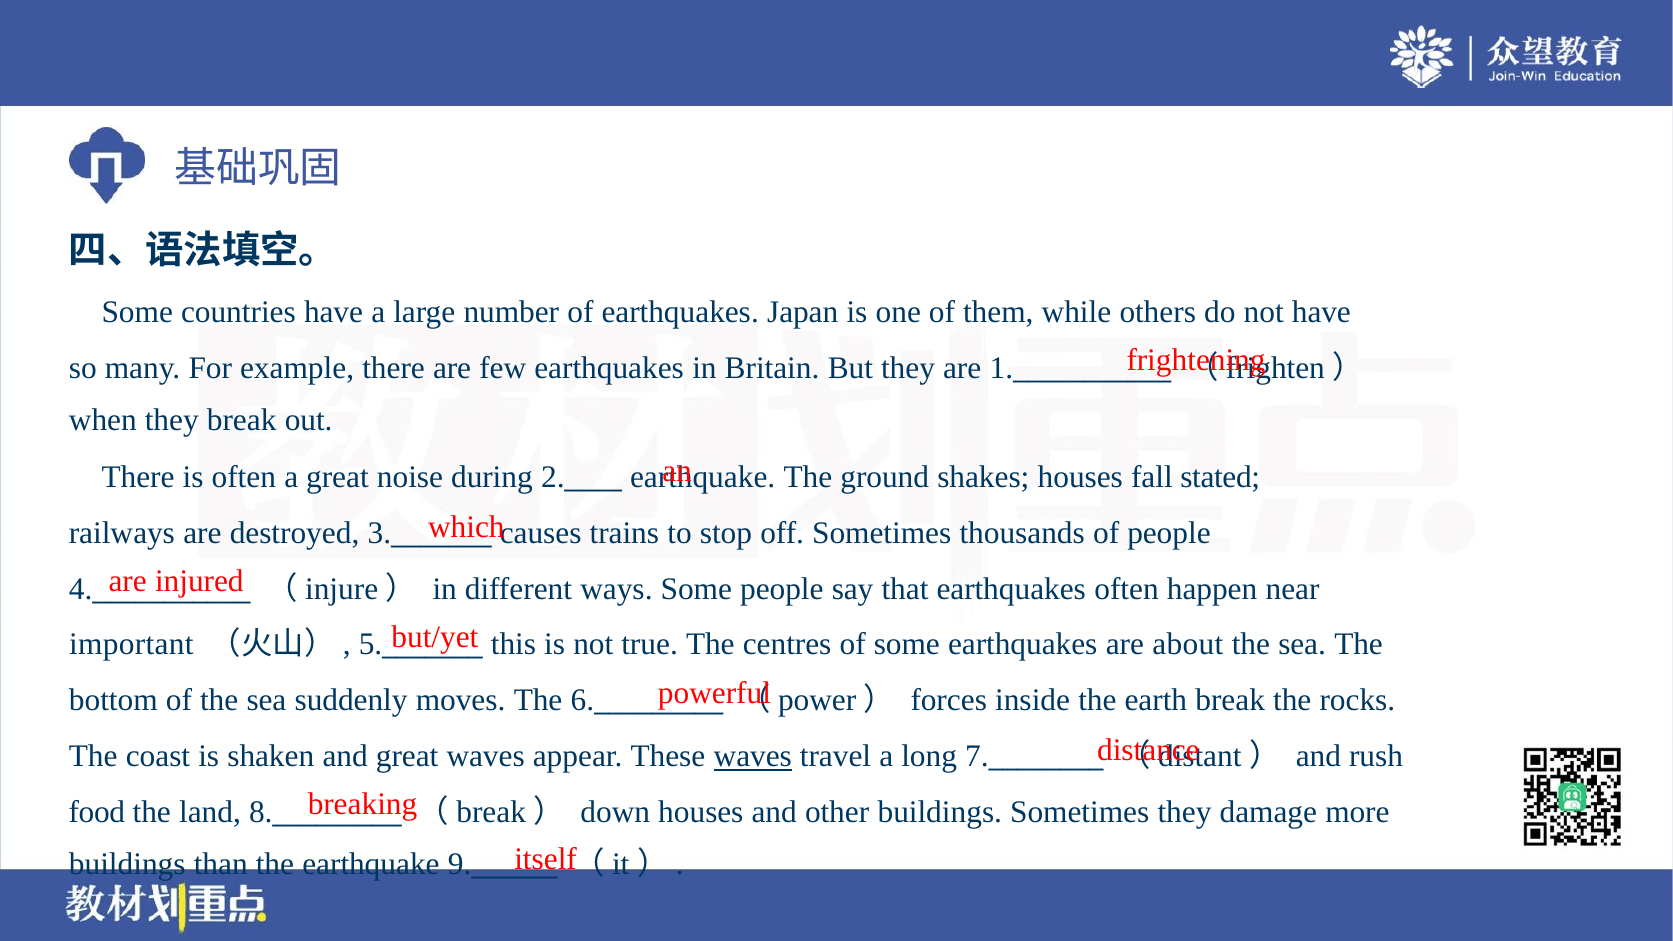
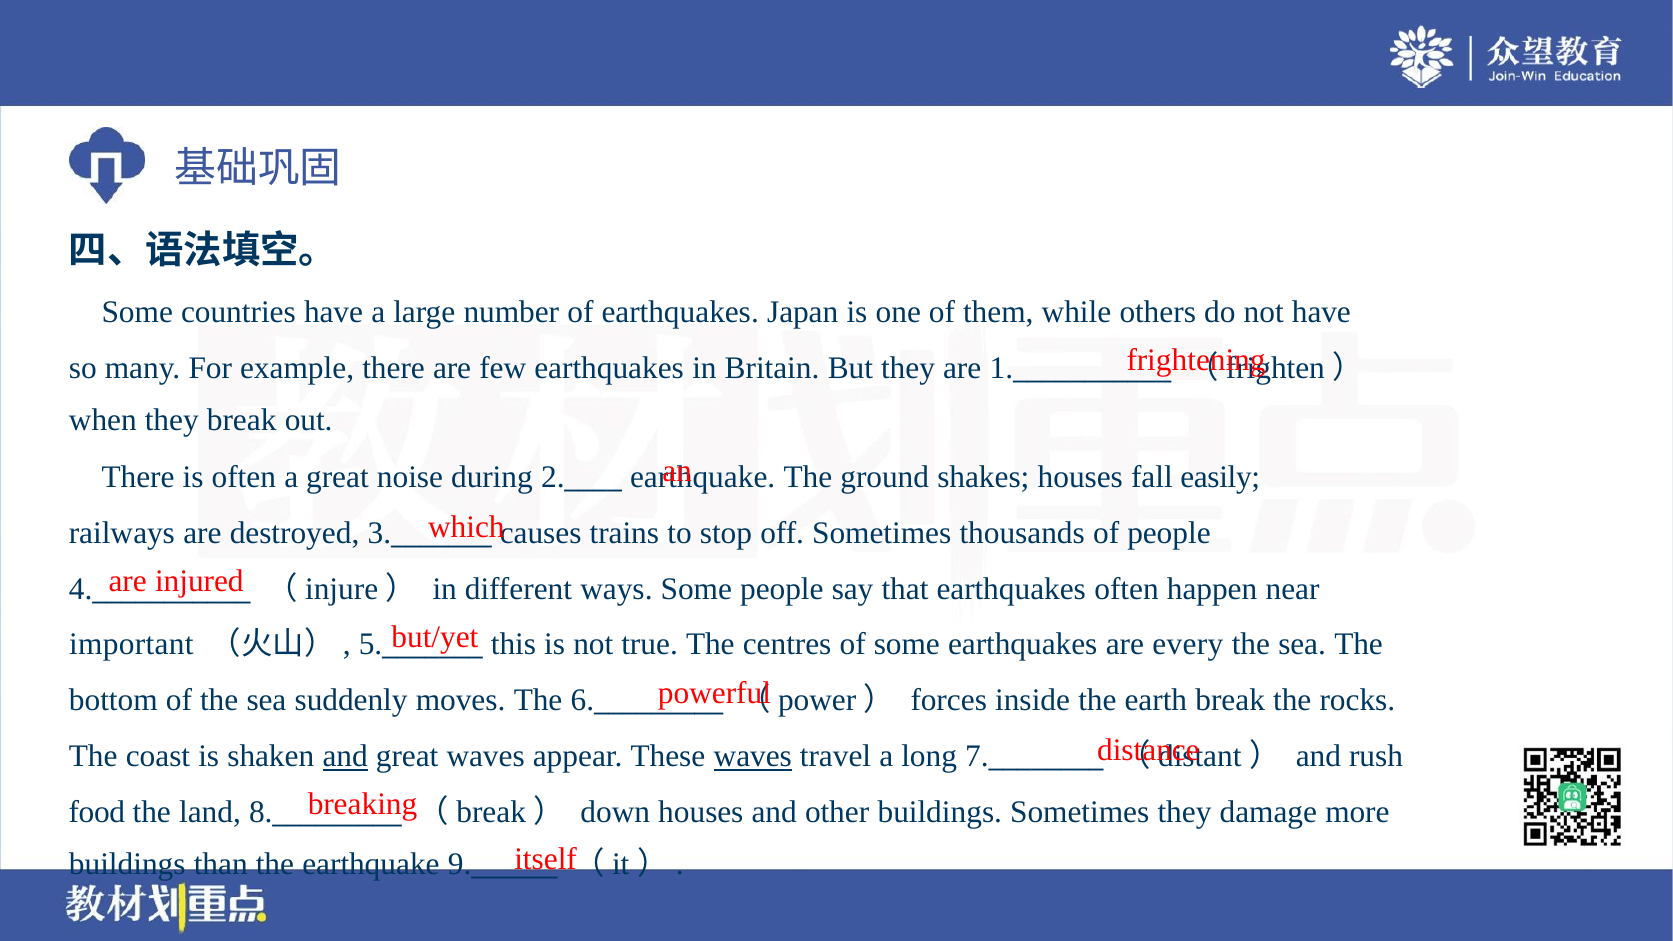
stated: stated -> easily
about: about -> every
and at (345, 756) underline: none -> present
